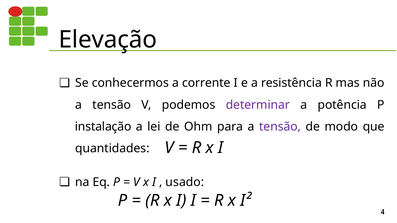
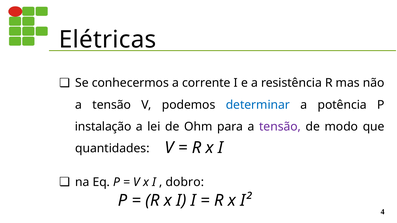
Elevação: Elevação -> Elétricas
determinar colour: purple -> blue
usado: usado -> dobro
